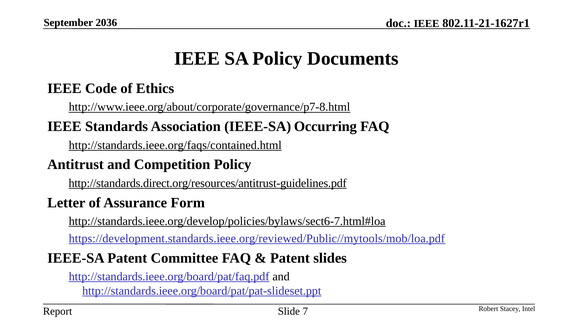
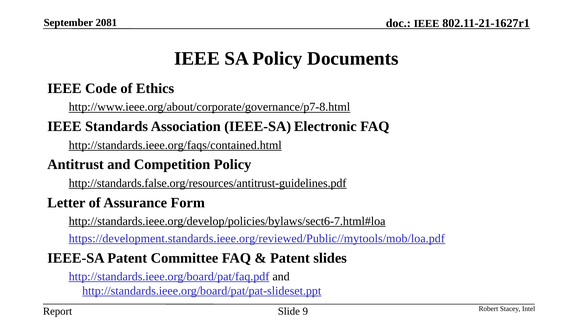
2036: 2036 -> 2081
Occurring: Occurring -> Electronic
http://standards.direct.org/resources/antitrust-guidelines.pdf: http://standards.direct.org/resources/antitrust-guidelines.pdf -> http://standards.false.org/resources/antitrust-guidelines.pdf
7: 7 -> 9
